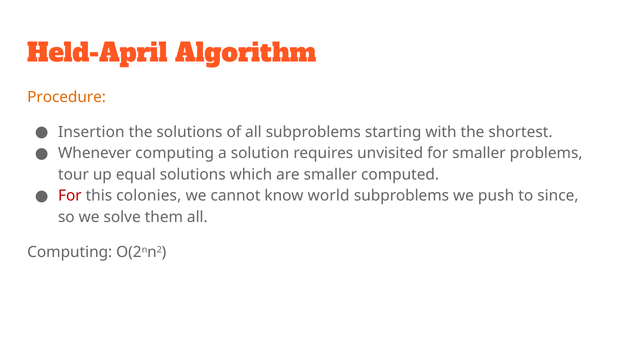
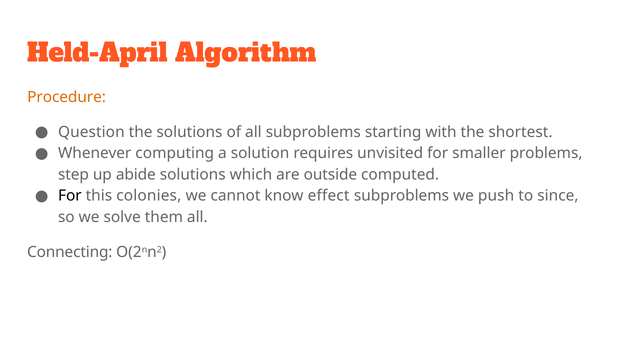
Insertion: Insertion -> Question
tour: tour -> step
equal: equal -> abide
are smaller: smaller -> outside
For at (70, 196) colour: red -> black
world: world -> effect
Computing at (70, 252): Computing -> Connecting
